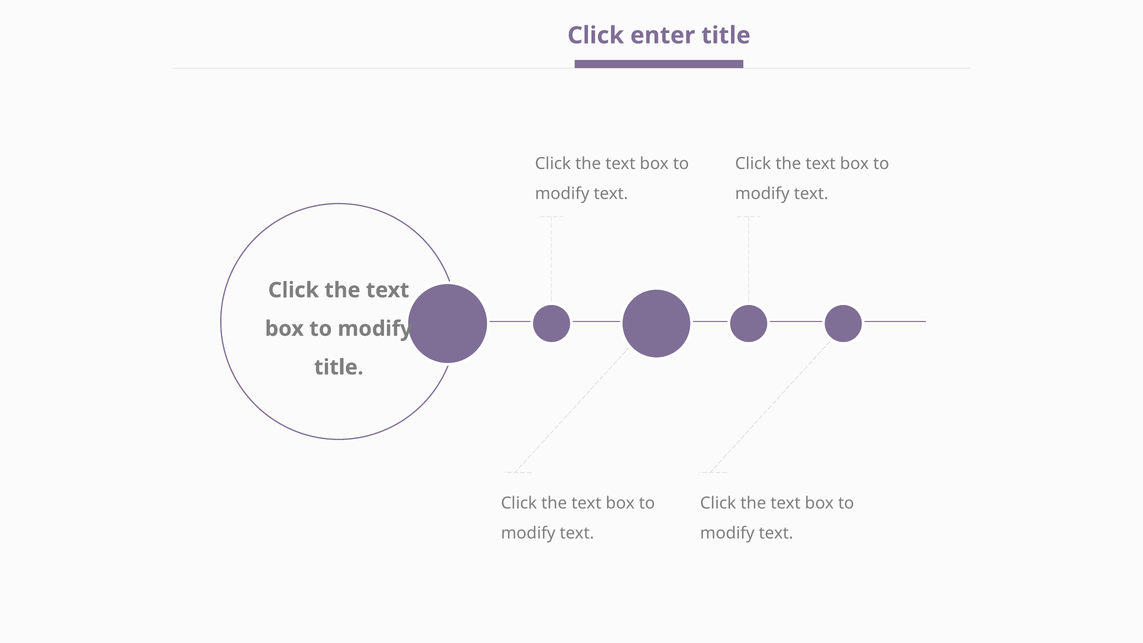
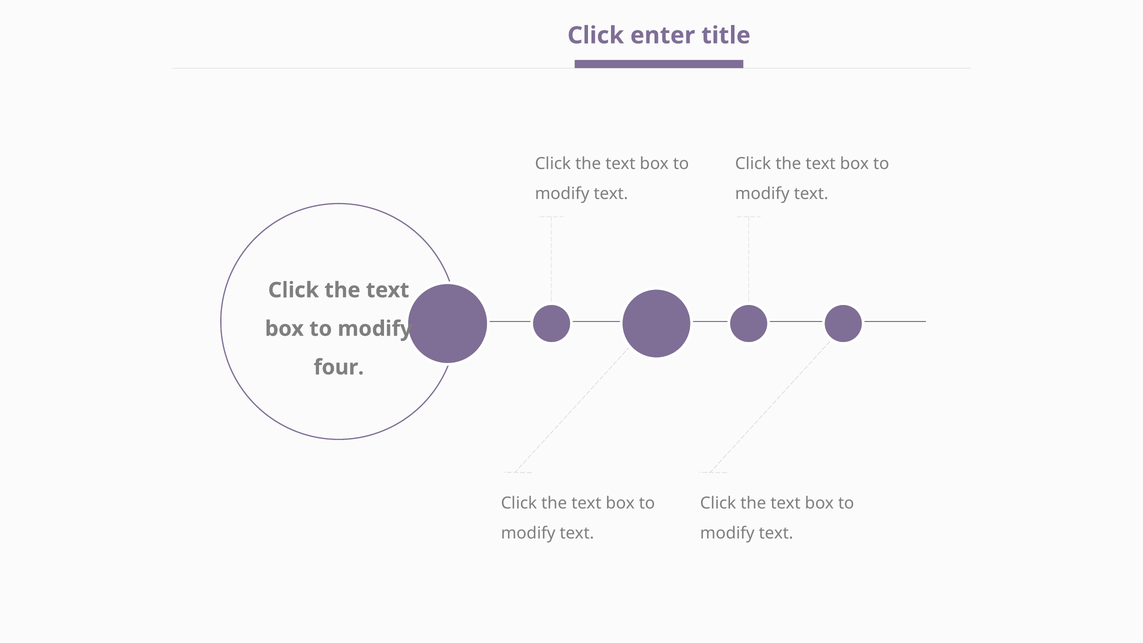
title at (339, 367): title -> four
